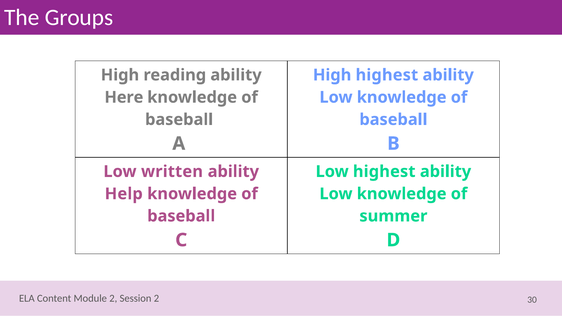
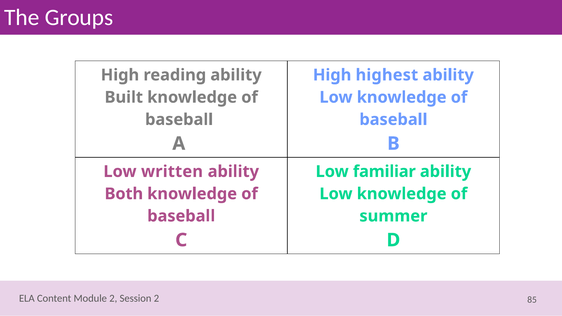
Here: Here -> Built
Low highest: highest -> familiar
Help: Help -> Both
30: 30 -> 85
